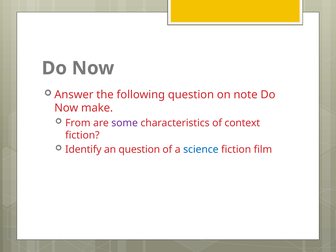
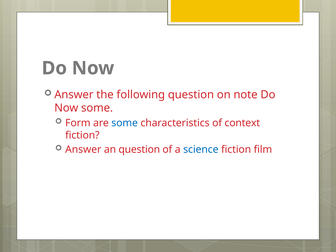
Now make: make -> some
From: From -> Form
some at (125, 123) colour: purple -> blue
Identify at (83, 150): Identify -> Answer
